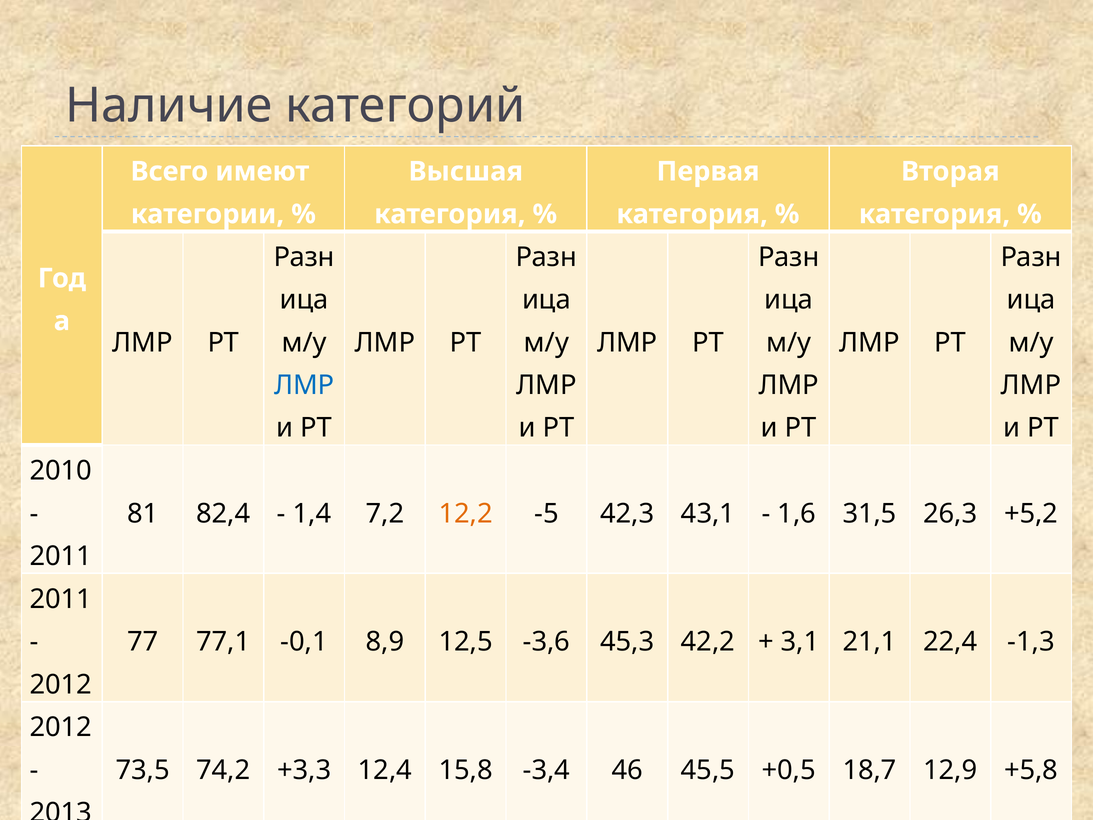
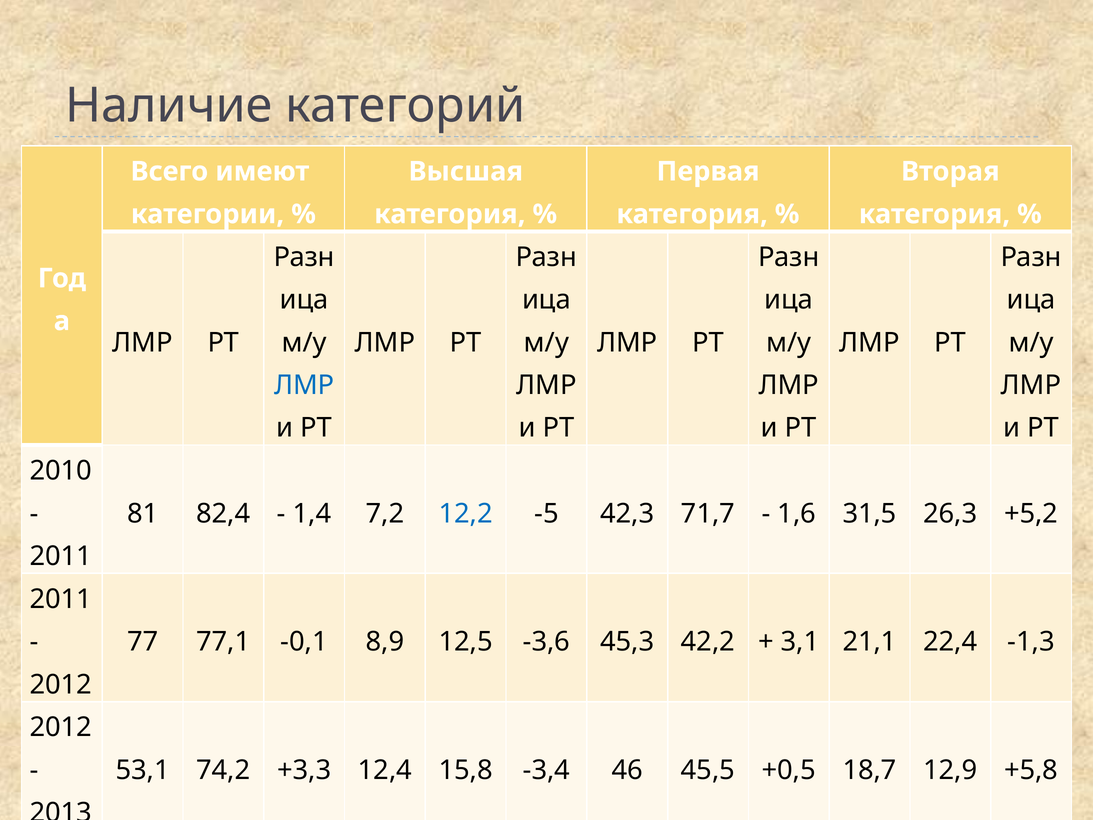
12,2 colour: orange -> blue
43,1: 43,1 -> 71,7
73,5: 73,5 -> 53,1
